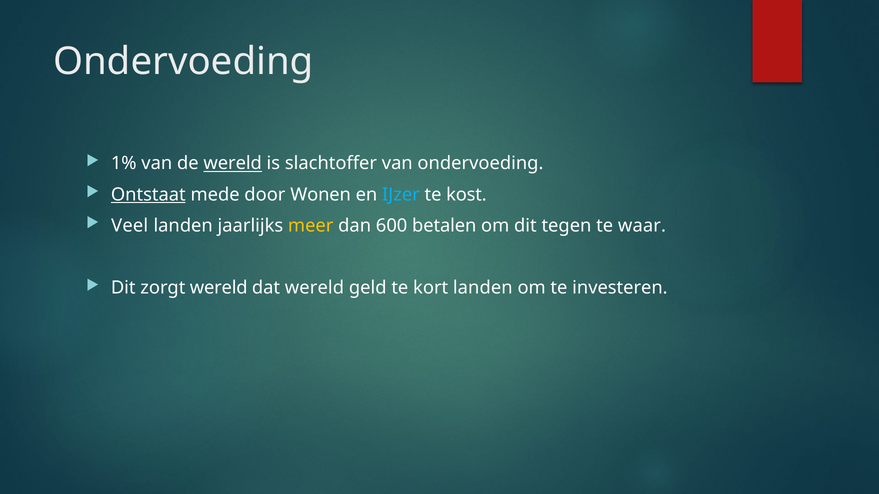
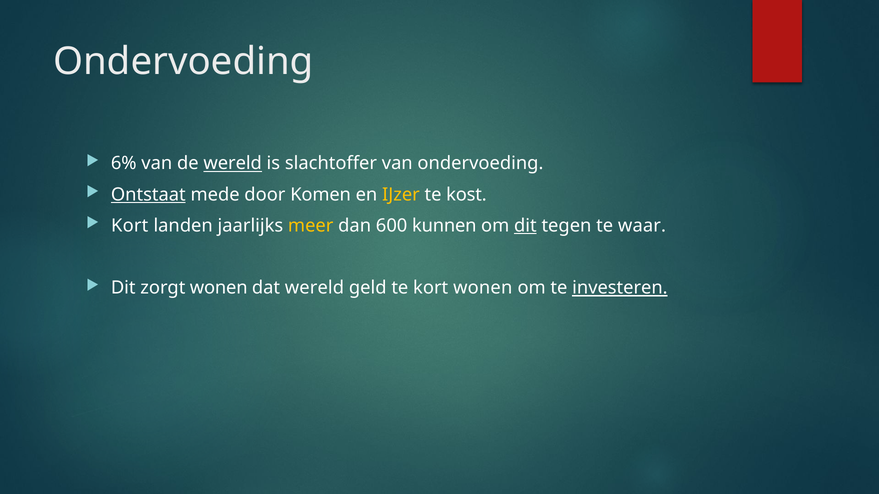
1%: 1% -> 6%
Wonen: Wonen -> Komen
IJzer colour: light blue -> yellow
Veel at (130, 226): Veel -> Kort
betalen: betalen -> kunnen
dit at (525, 226) underline: none -> present
zorgt wereld: wereld -> wonen
kort landen: landen -> wonen
investeren underline: none -> present
